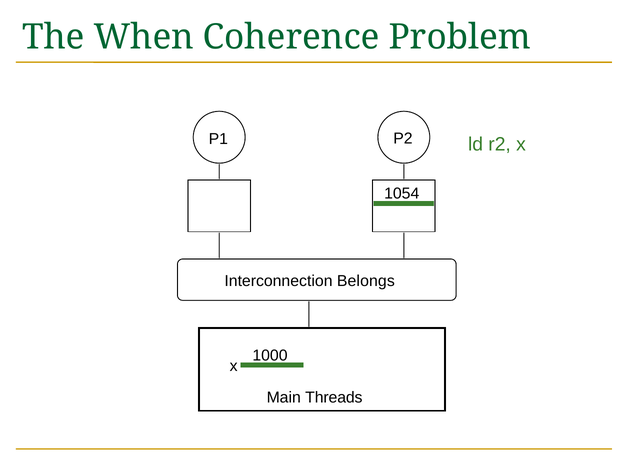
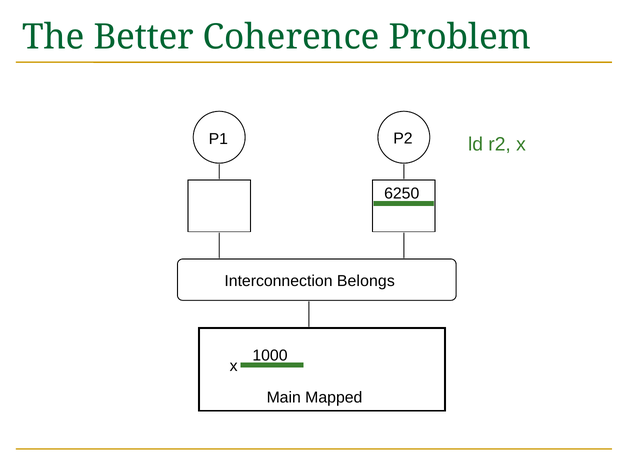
When: When -> Better
1054: 1054 -> 6250
Threads: Threads -> Mapped
